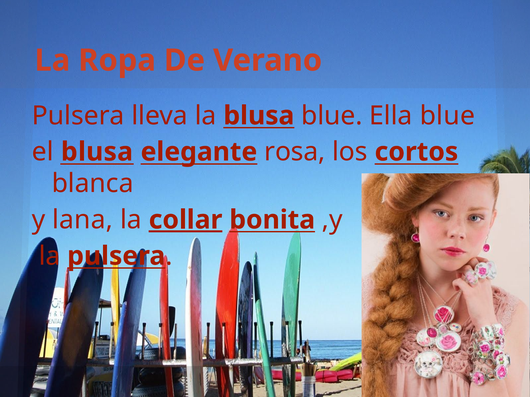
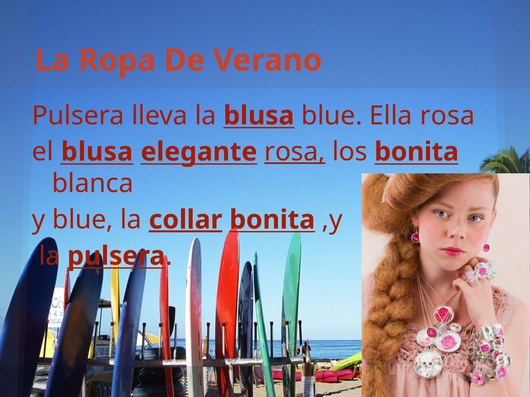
Ella blue: blue -> rosa
rosa at (295, 152) underline: none -> present
los cortos: cortos -> bonita
y lana: lana -> blue
